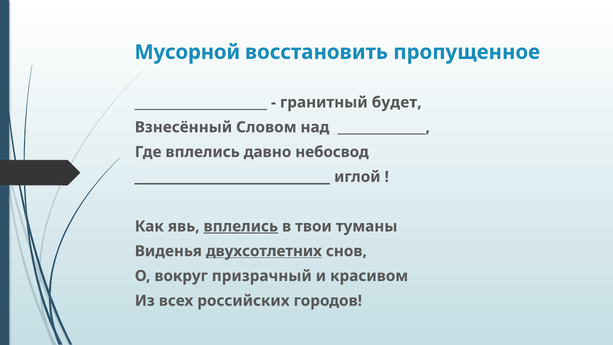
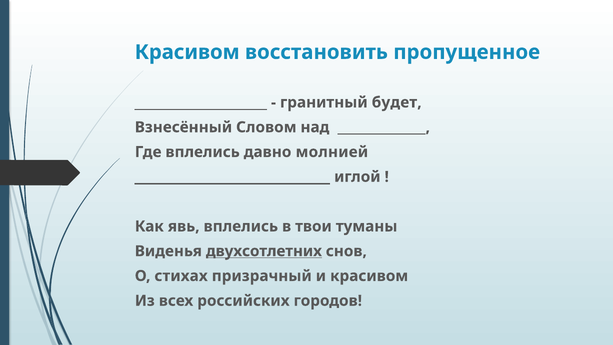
Мусорной at (187, 52): Мусорной -> Красивом
небосвод: небосвод -> молнией
вплелись at (241, 226) underline: present -> none
вокруг: вокруг -> стихах
